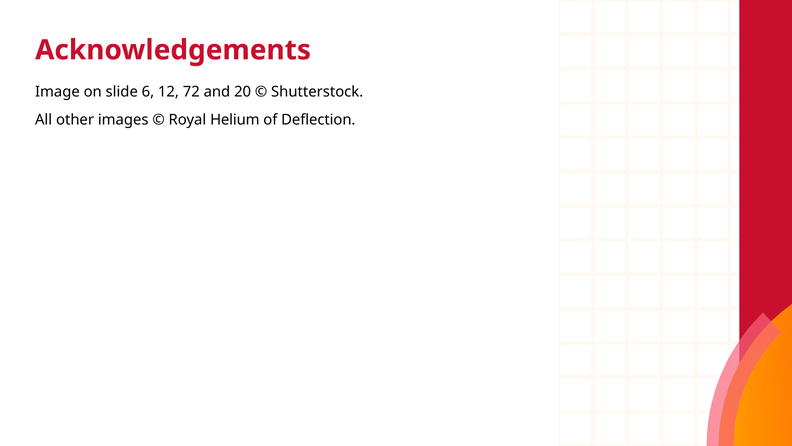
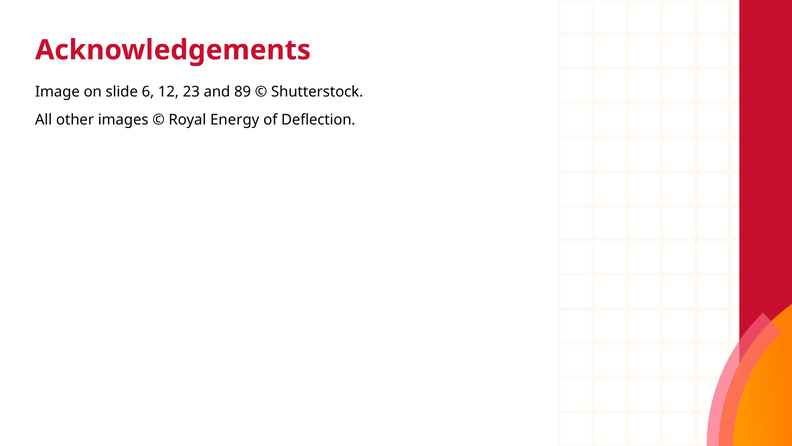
72: 72 -> 23
20: 20 -> 89
Helium: Helium -> Energy
